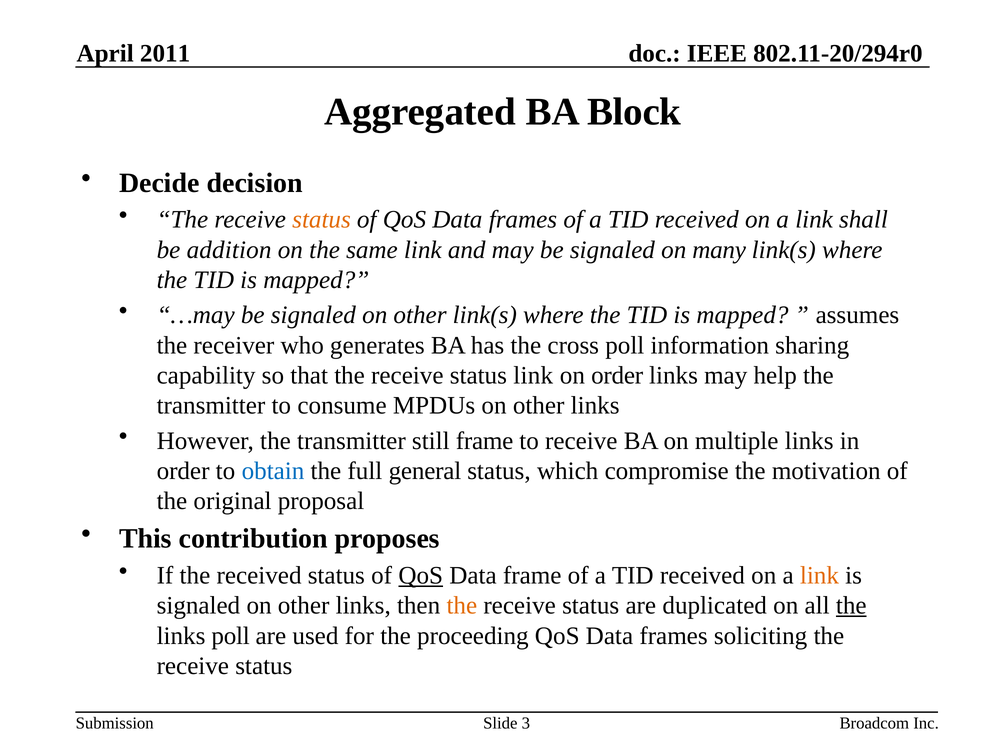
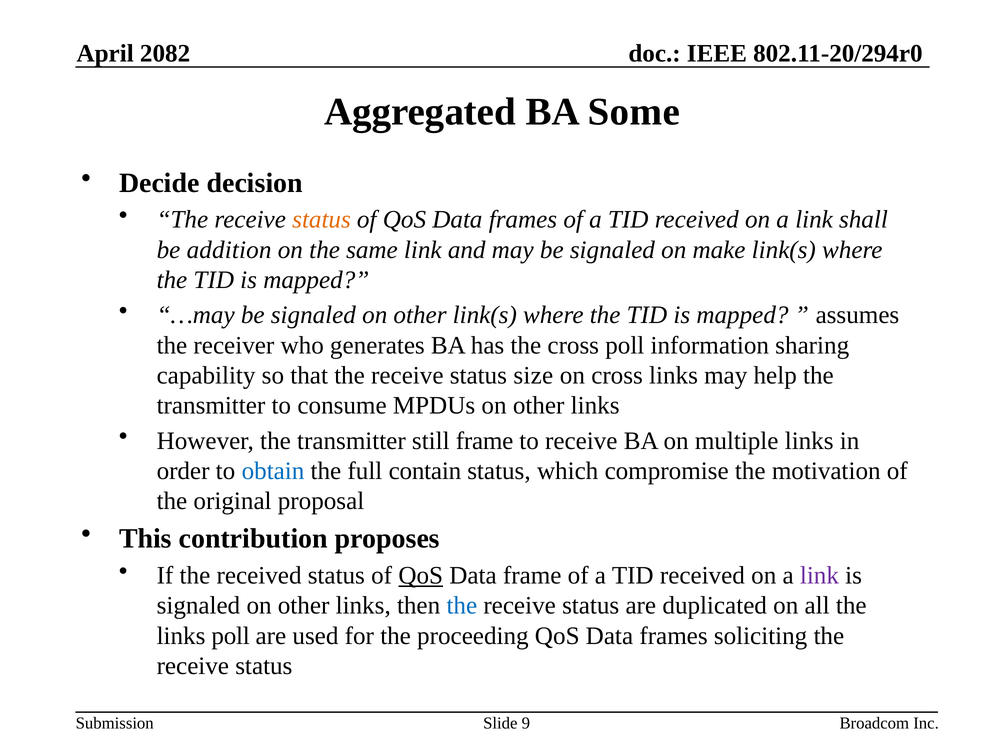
2011: 2011 -> 2082
Block: Block -> Some
many: many -> make
status link: link -> size
on order: order -> cross
general: general -> contain
link at (819, 575) colour: orange -> purple
the at (462, 605) colour: orange -> blue
the at (851, 605) underline: present -> none
3: 3 -> 9
